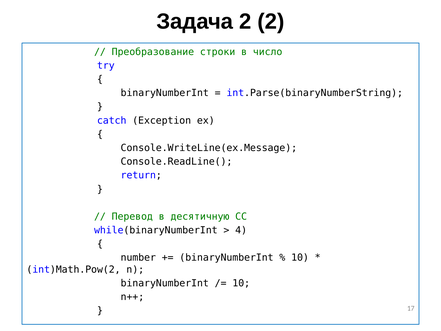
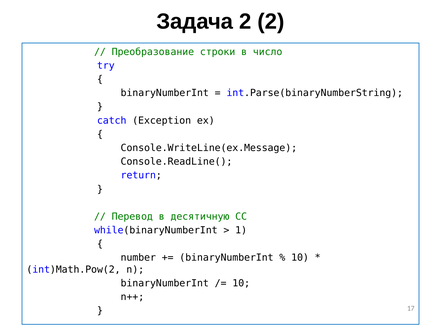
4: 4 -> 1
